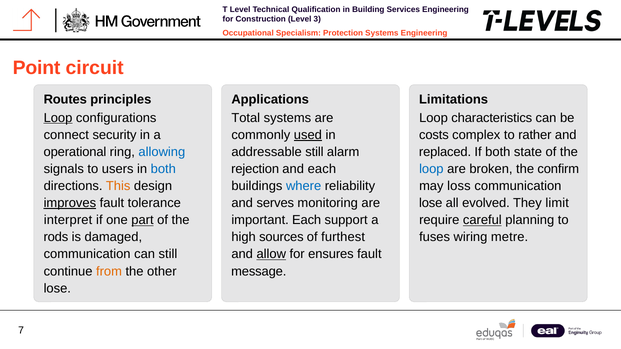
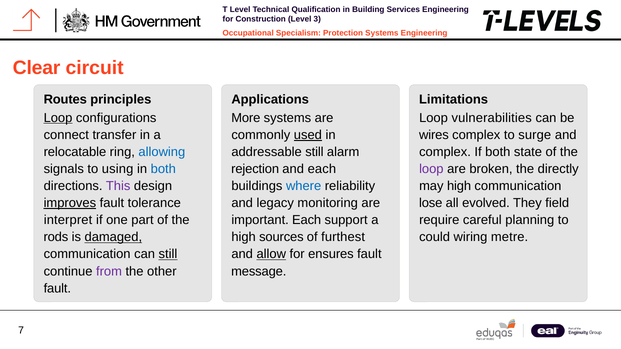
Point: Point -> Clear
Total: Total -> More
characteristics: characteristics -> vulnerabilities
security: security -> transfer
costs: costs -> wires
rather: rather -> surge
operational: operational -> relocatable
replaced at (445, 152): replaced -> complex
users: users -> using
loop at (431, 169) colour: blue -> purple
confirm: confirm -> directly
This colour: orange -> purple
may loss: loss -> high
serves: serves -> legacy
limit: limit -> field
part underline: present -> none
careful underline: present -> none
damaged underline: none -> present
fuses: fuses -> could
still at (168, 254) underline: none -> present
from colour: orange -> purple
lose at (57, 289): lose -> fault
